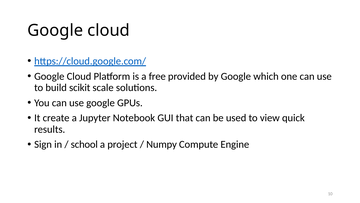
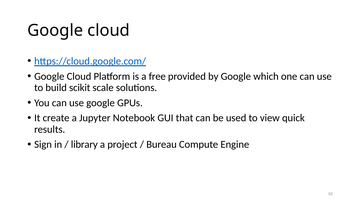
school: school -> library
Numpy: Numpy -> Bureau
